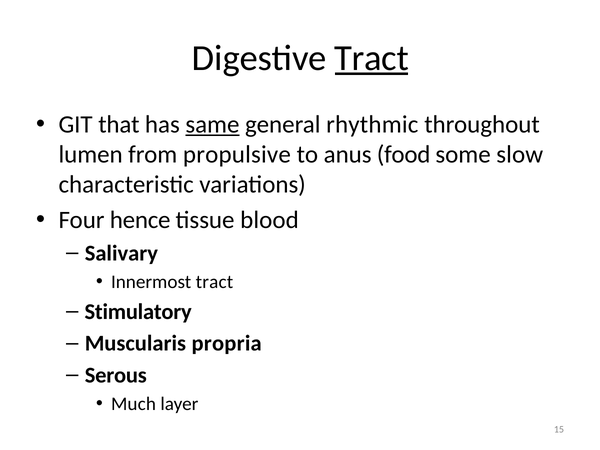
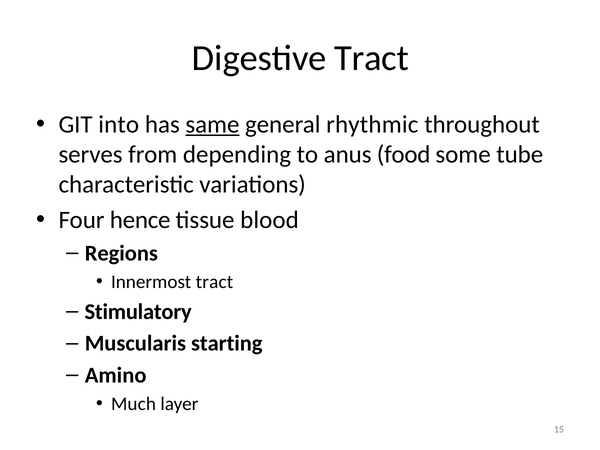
Tract at (372, 58) underline: present -> none
that: that -> into
lumen: lumen -> serves
propulsive: propulsive -> depending
slow: slow -> tube
Salivary: Salivary -> Regions
propria: propria -> starting
Serous: Serous -> Amino
